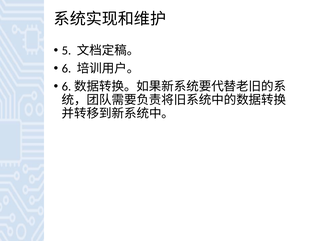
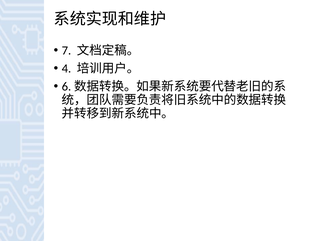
5: 5 -> 7
6: 6 -> 4
